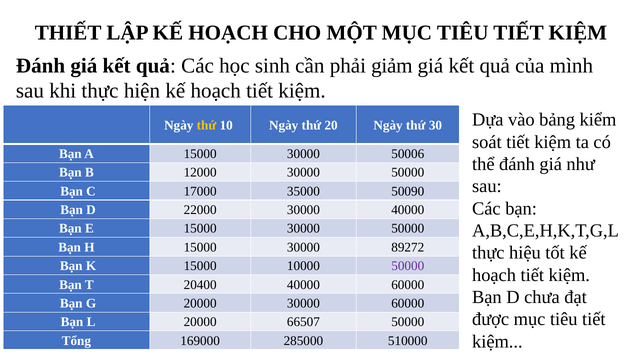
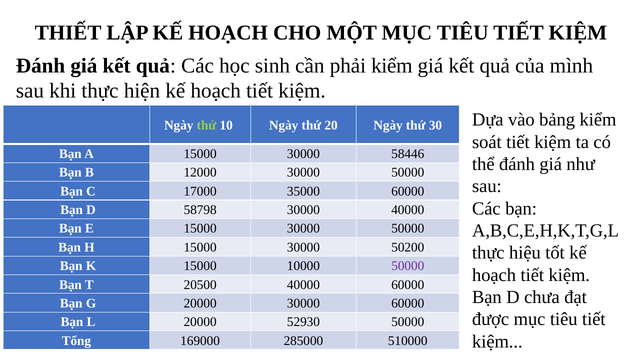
phải giảm: giảm -> kiểm
thứ at (206, 125) colour: yellow -> light green
50006: 50006 -> 58446
35000 50090: 50090 -> 60000
22000: 22000 -> 58798
89272: 89272 -> 50200
20400: 20400 -> 20500
66507: 66507 -> 52930
